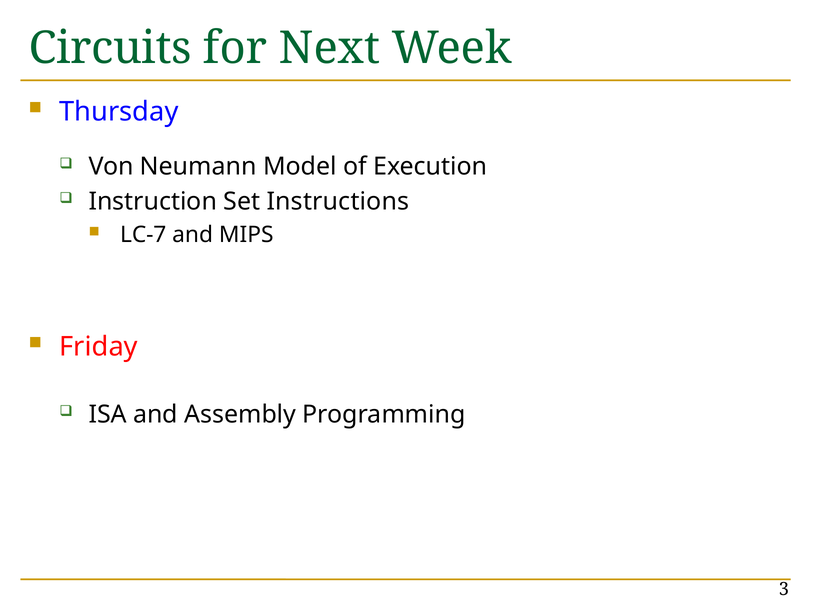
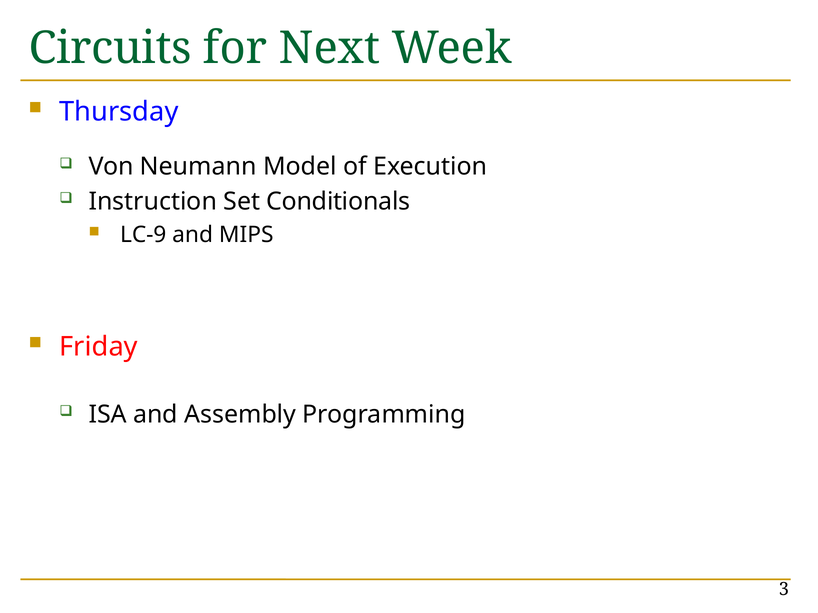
Instructions: Instructions -> Conditionals
LC-7: LC-7 -> LC-9
